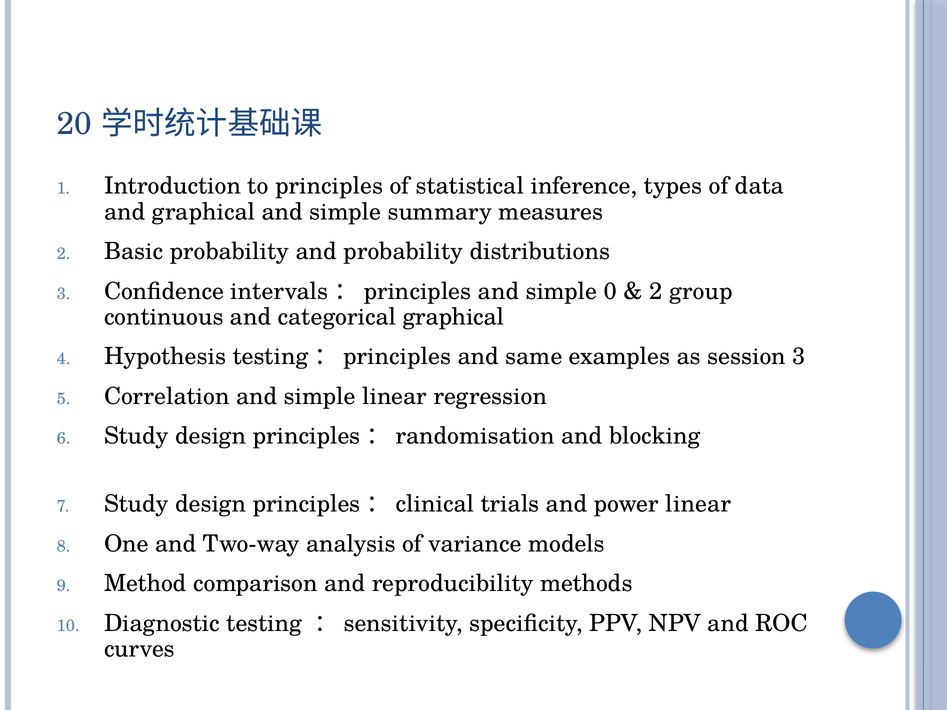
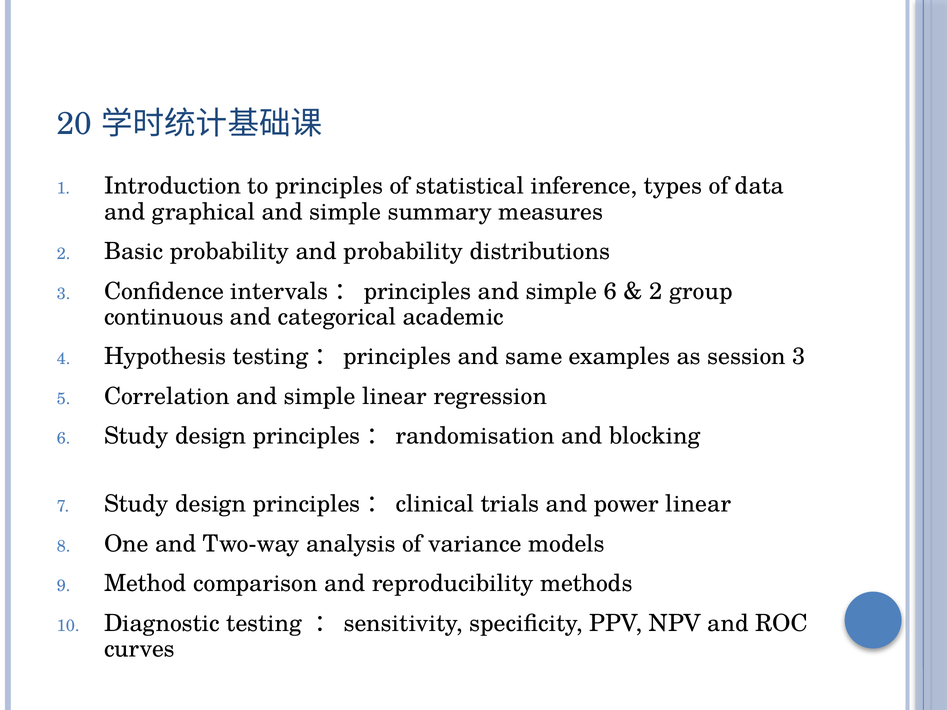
simple 0: 0 -> 6
categorical graphical: graphical -> academic
